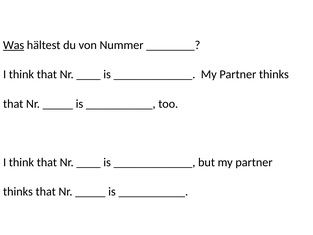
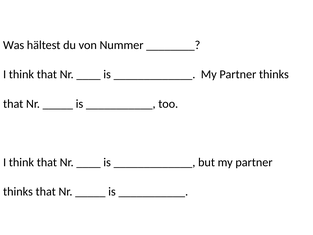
Was underline: present -> none
